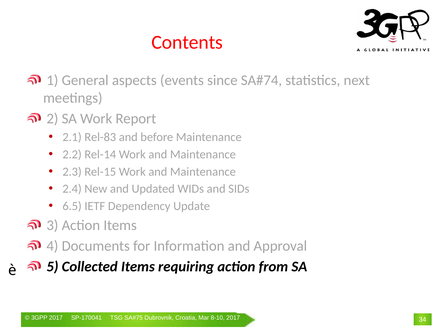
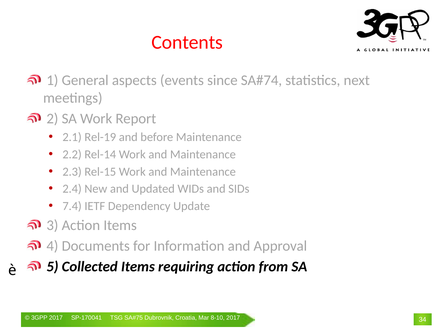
Rel-83: Rel-83 -> Rel-19
6.5: 6.5 -> 7.4
